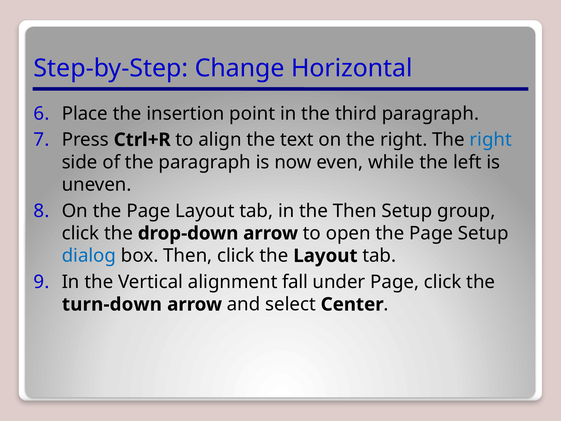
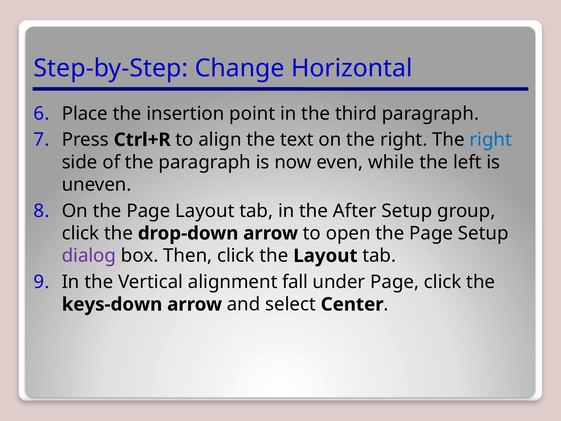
the Then: Then -> After
dialog colour: blue -> purple
turn-down: turn-down -> keys-down
